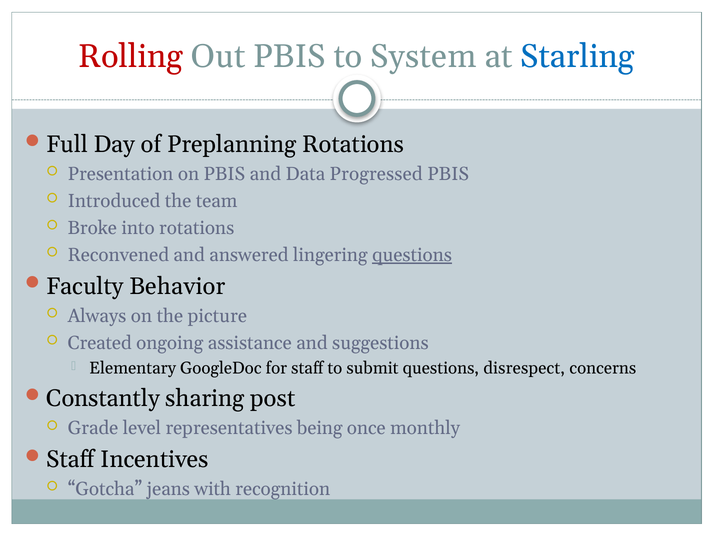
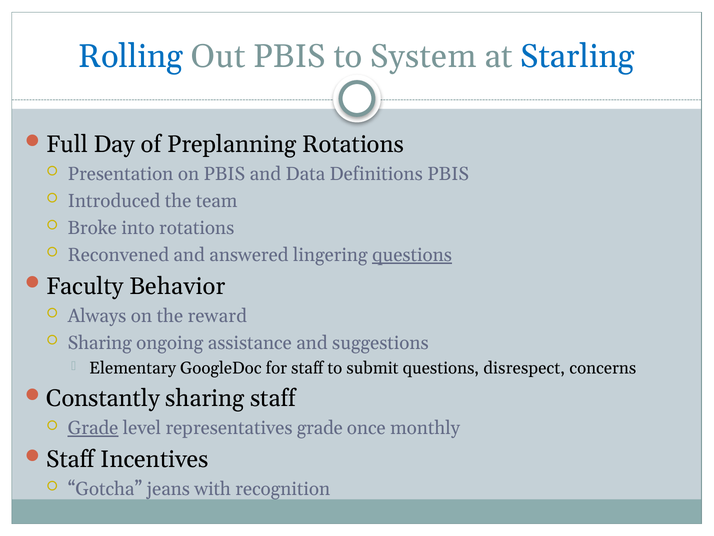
Rolling colour: red -> blue
Progressed: Progressed -> Definitions
picture: picture -> reward
Created at (100, 343): Created -> Sharing
sharing post: post -> staff
Grade at (93, 428) underline: none -> present
representatives being: being -> grade
